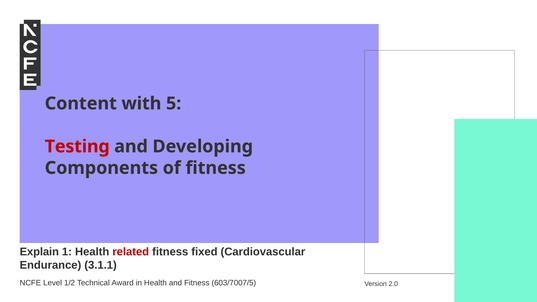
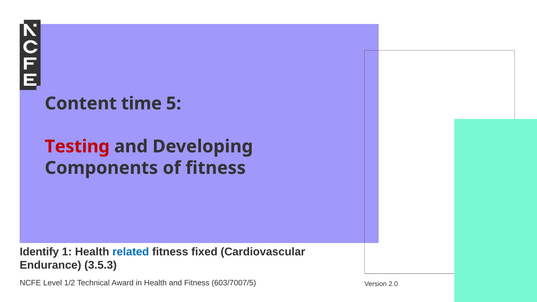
with: with -> time
Explain: Explain -> Identify
related colour: red -> blue
3.1.1: 3.1.1 -> 3.5.3
